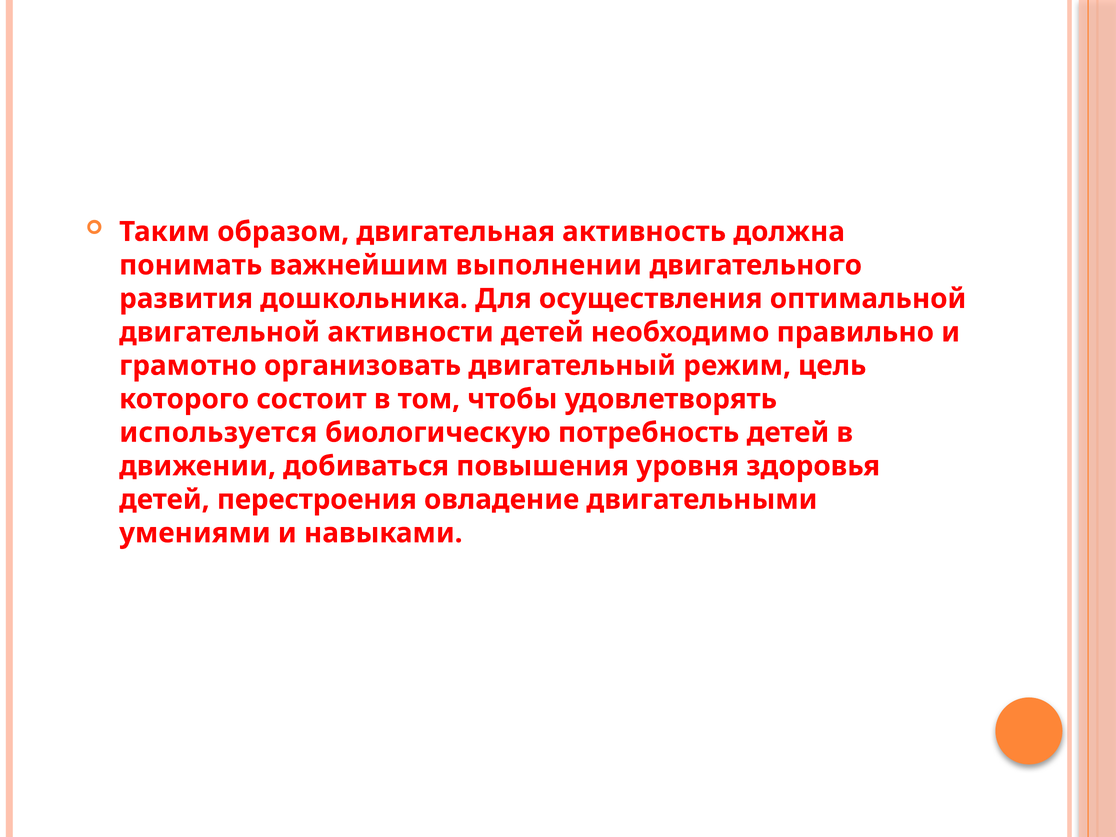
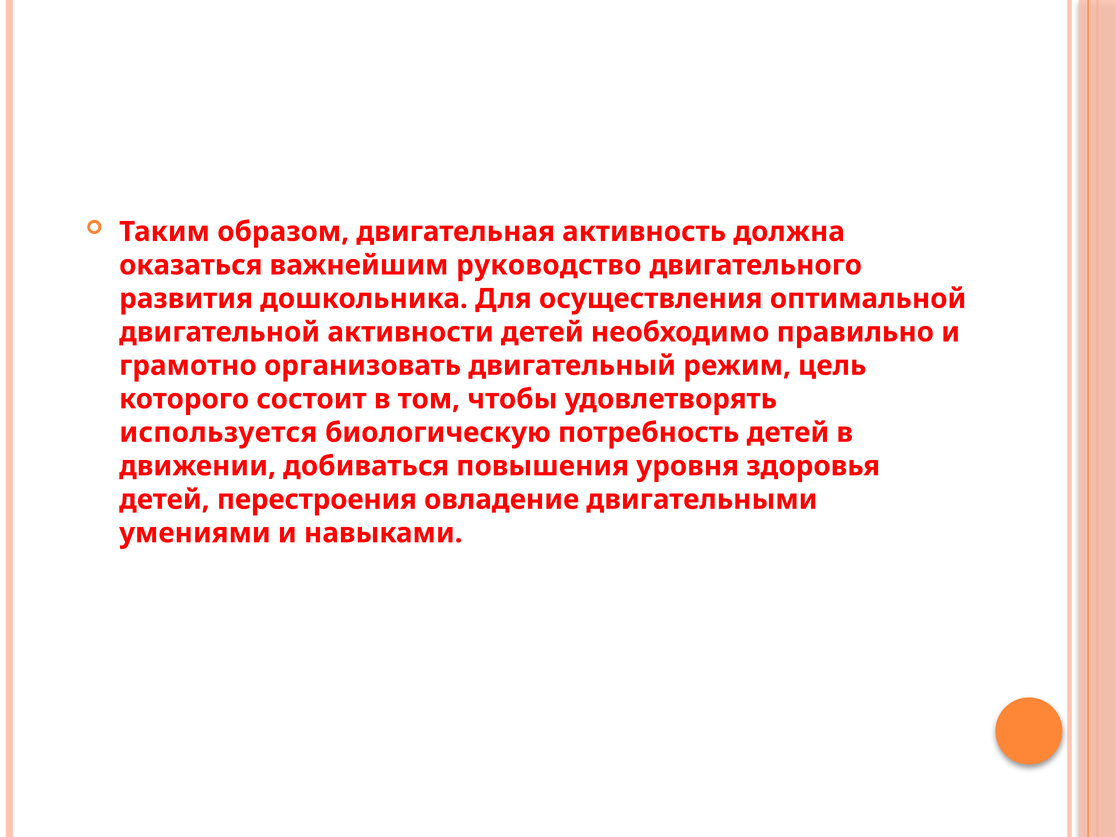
понимать: понимать -> оказаться
выполнении: выполнении -> руководство
